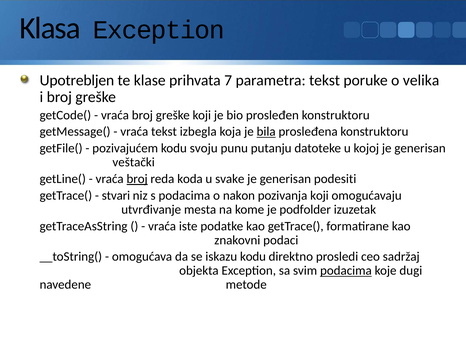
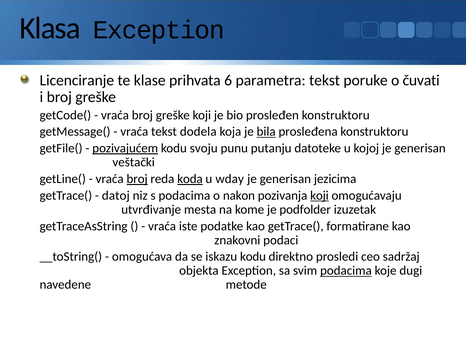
Upotrebljen: Upotrebljen -> Licenciranje
7: 7 -> 6
velika: velika -> čuvati
izbegla: izbegla -> dodela
pozivajućem underline: none -> present
koda underline: none -> present
svake: svake -> wday
podesiti: podesiti -> jezicima
stvari: stvari -> datoj
koji at (319, 195) underline: none -> present
